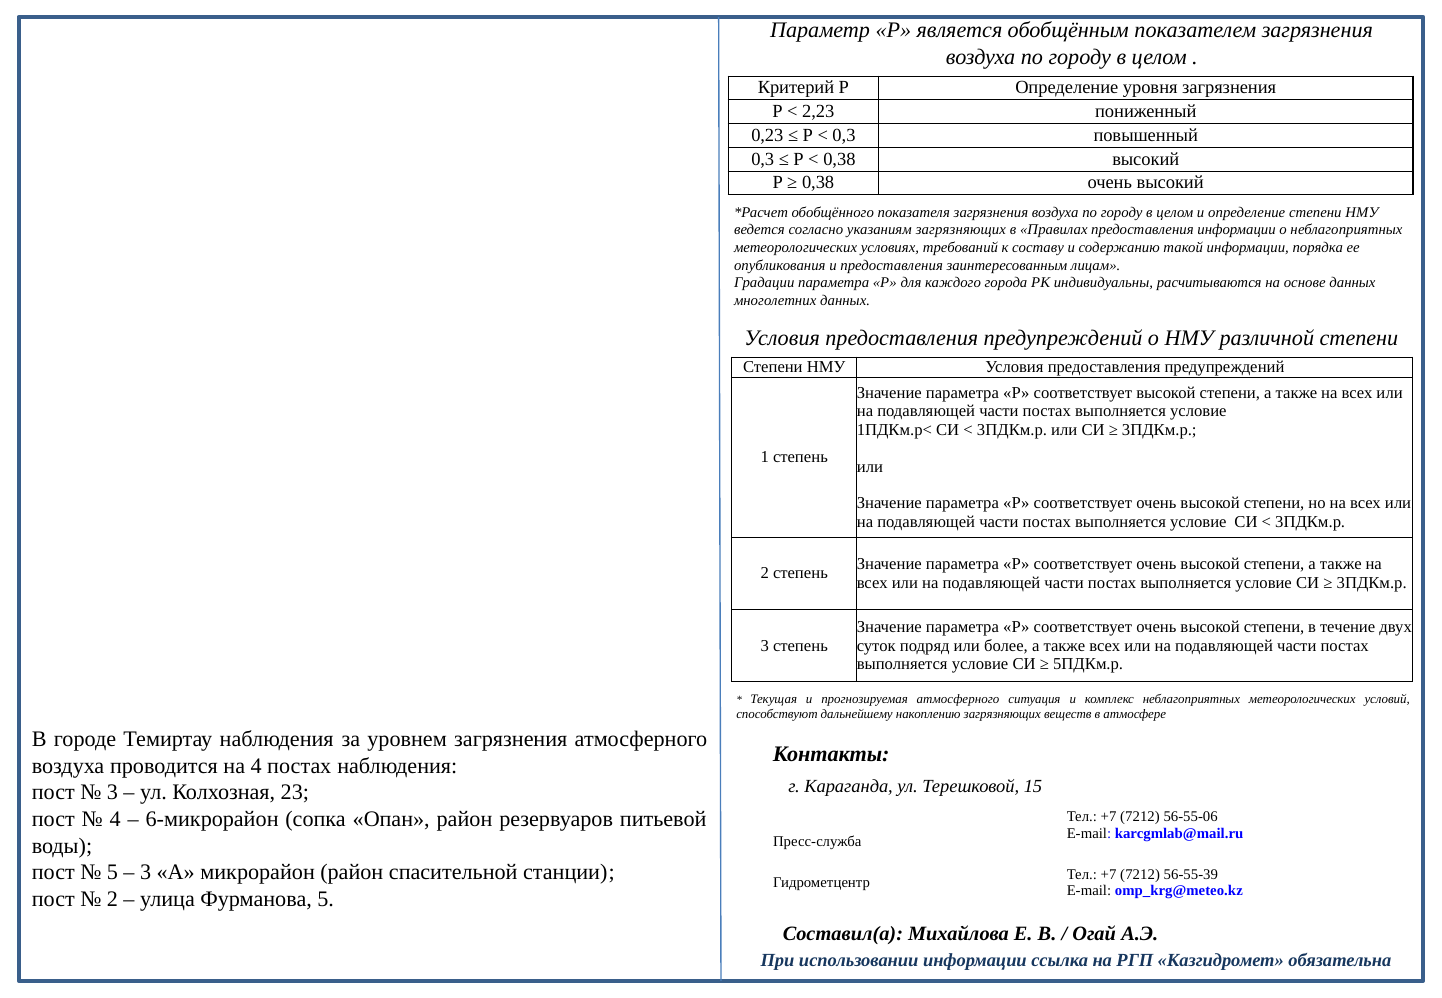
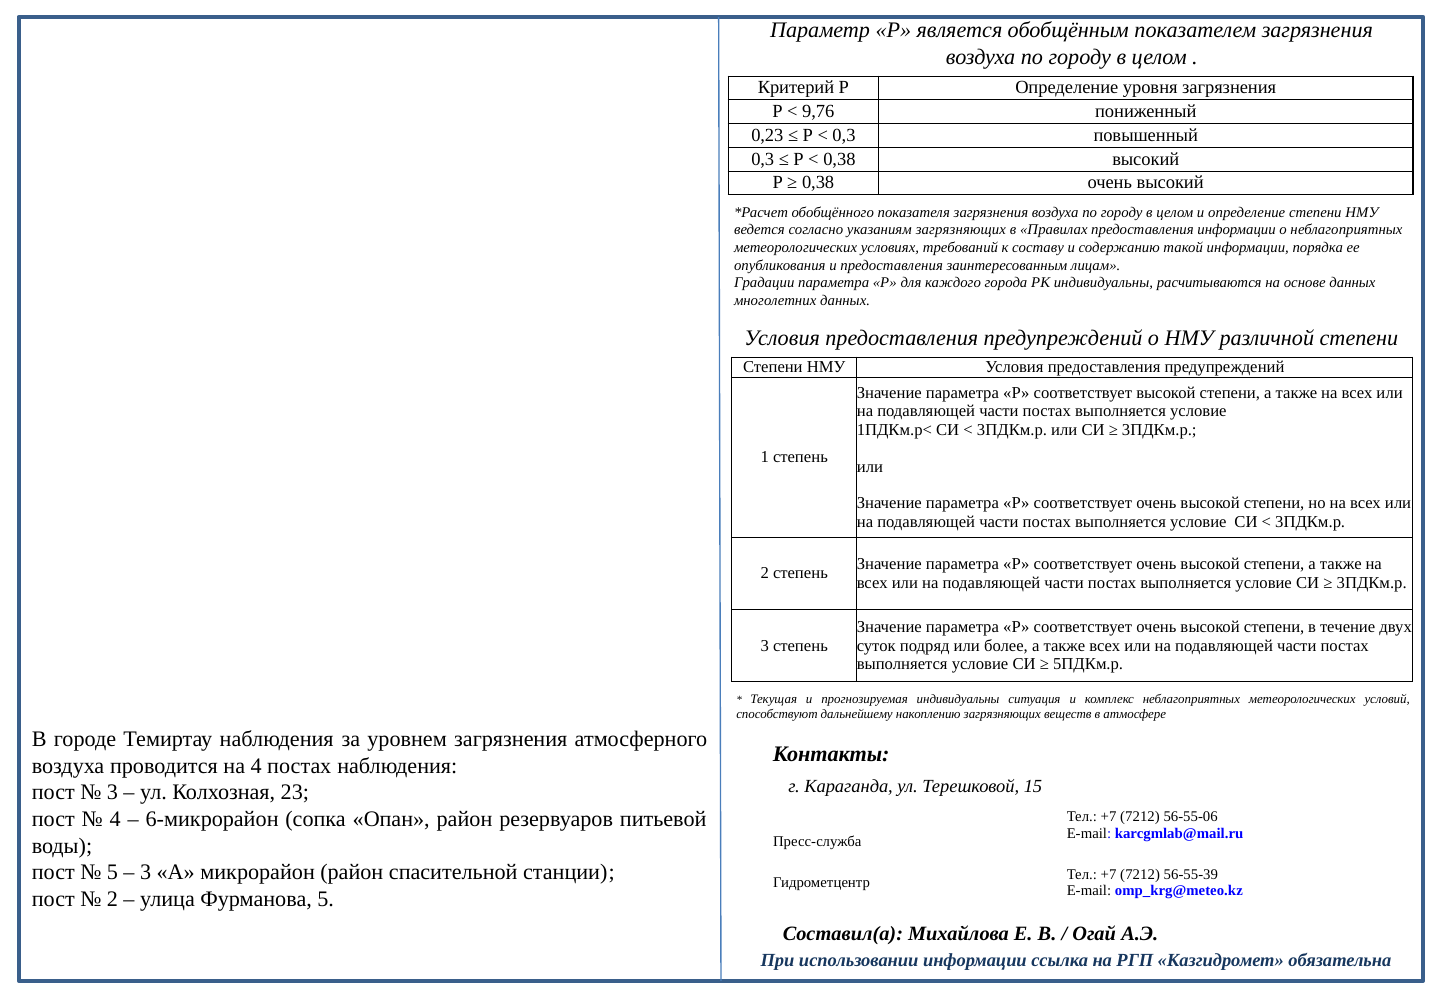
2,23: 2,23 -> 9,76
прогнозируемая атмосферного: атмосферного -> индивидуальны
